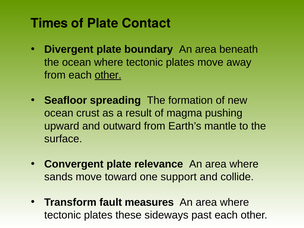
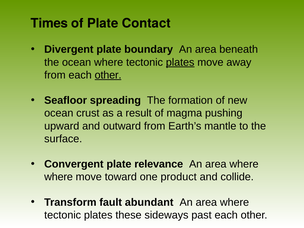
plates at (180, 62) underline: none -> present
sands at (58, 177): sands -> where
support: support -> product
measures: measures -> abundant
